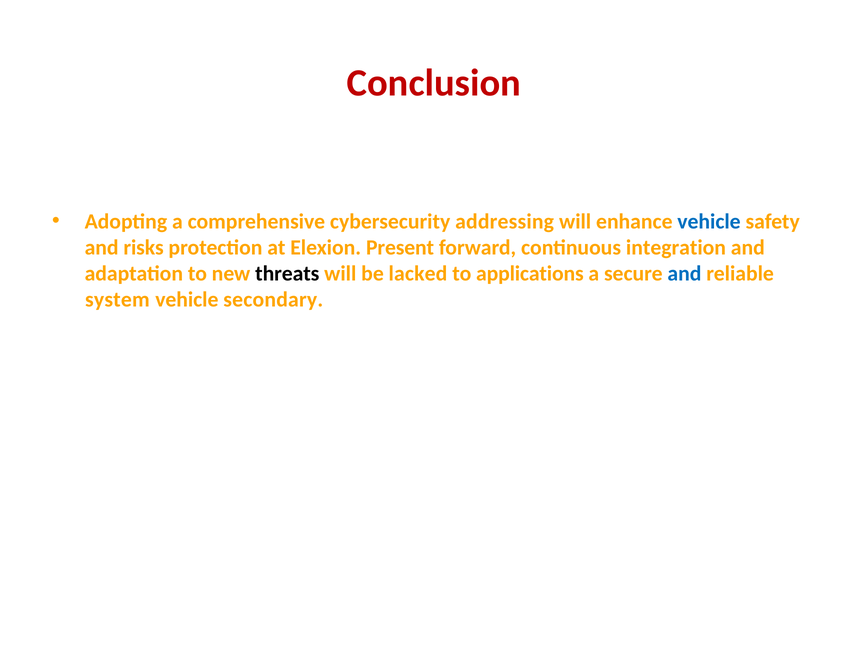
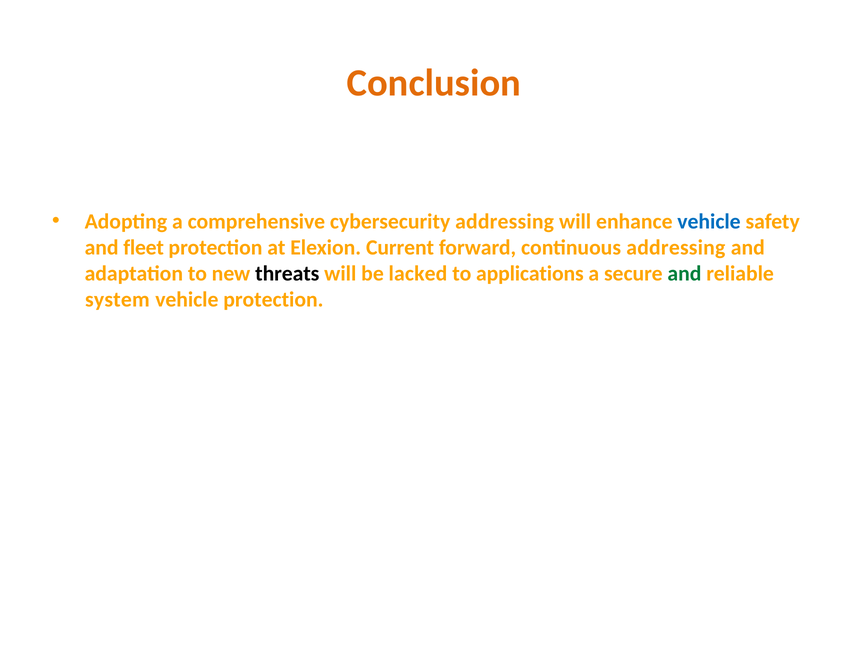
Conclusion colour: red -> orange
risks: risks -> fleet
Present: Present -> Current
continuous integration: integration -> addressing
and at (684, 274) colour: blue -> green
vehicle secondary: secondary -> protection
